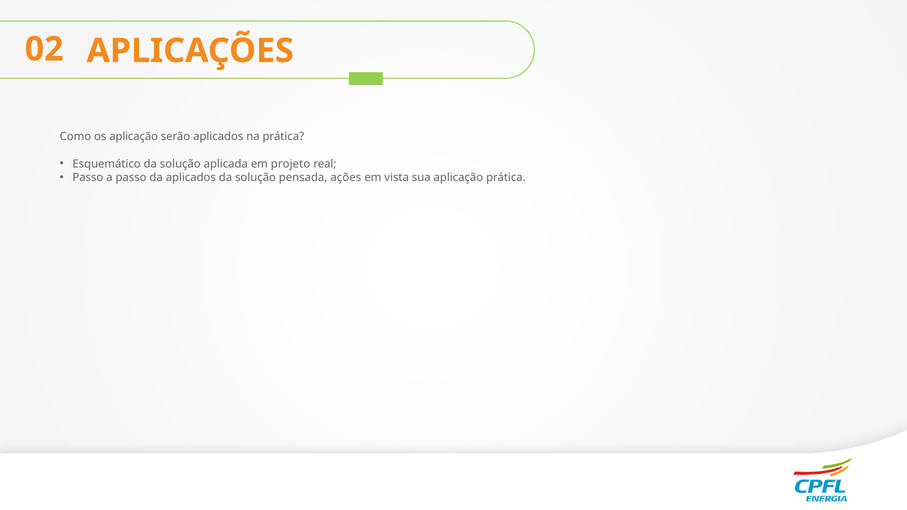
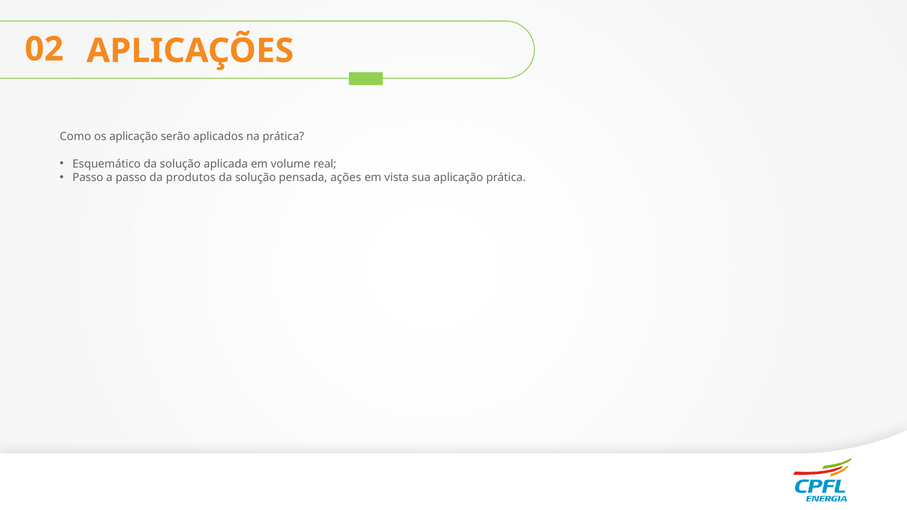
projeto: projeto -> volume
da aplicados: aplicados -> produtos
